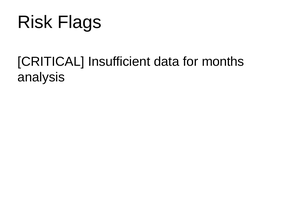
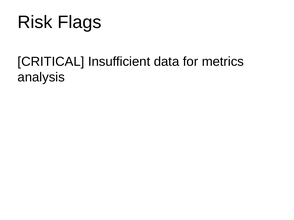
months: months -> metrics
